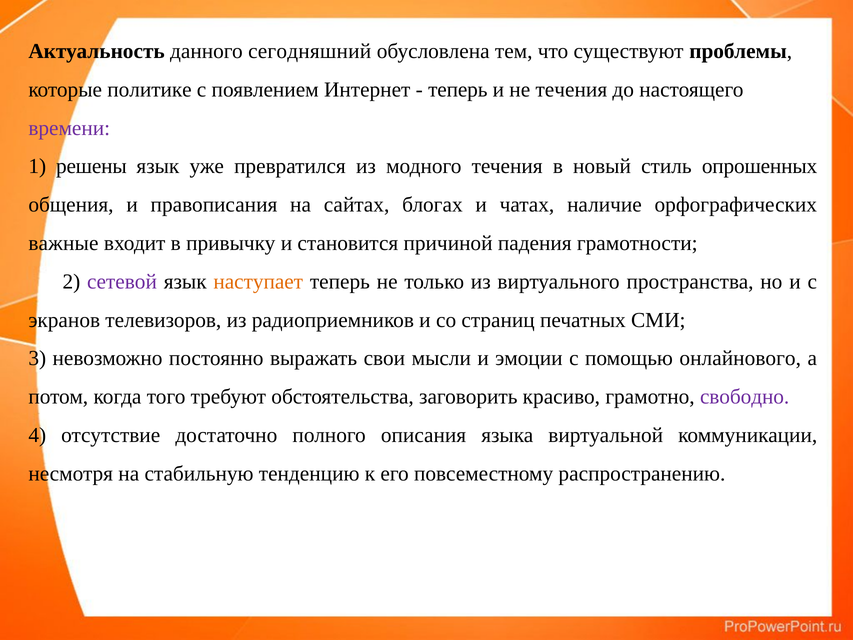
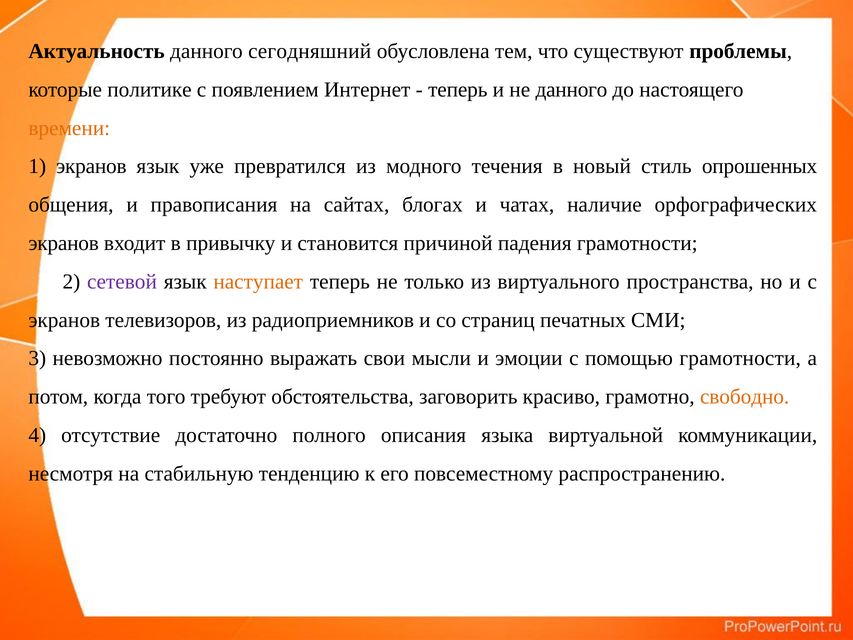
не течения: течения -> данного
времени colour: purple -> orange
1 решены: решены -> экранов
важные at (63, 243): важные -> экранов
помощью онлайнового: онлайнового -> грамотности
свободно colour: purple -> orange
